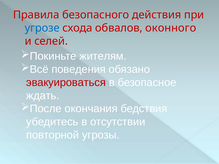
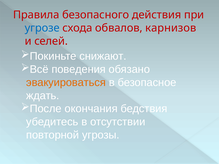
оконного: оконного -> карнизов
жителям: жителям -> снижают
эвакуироваться colour: red -> orange
